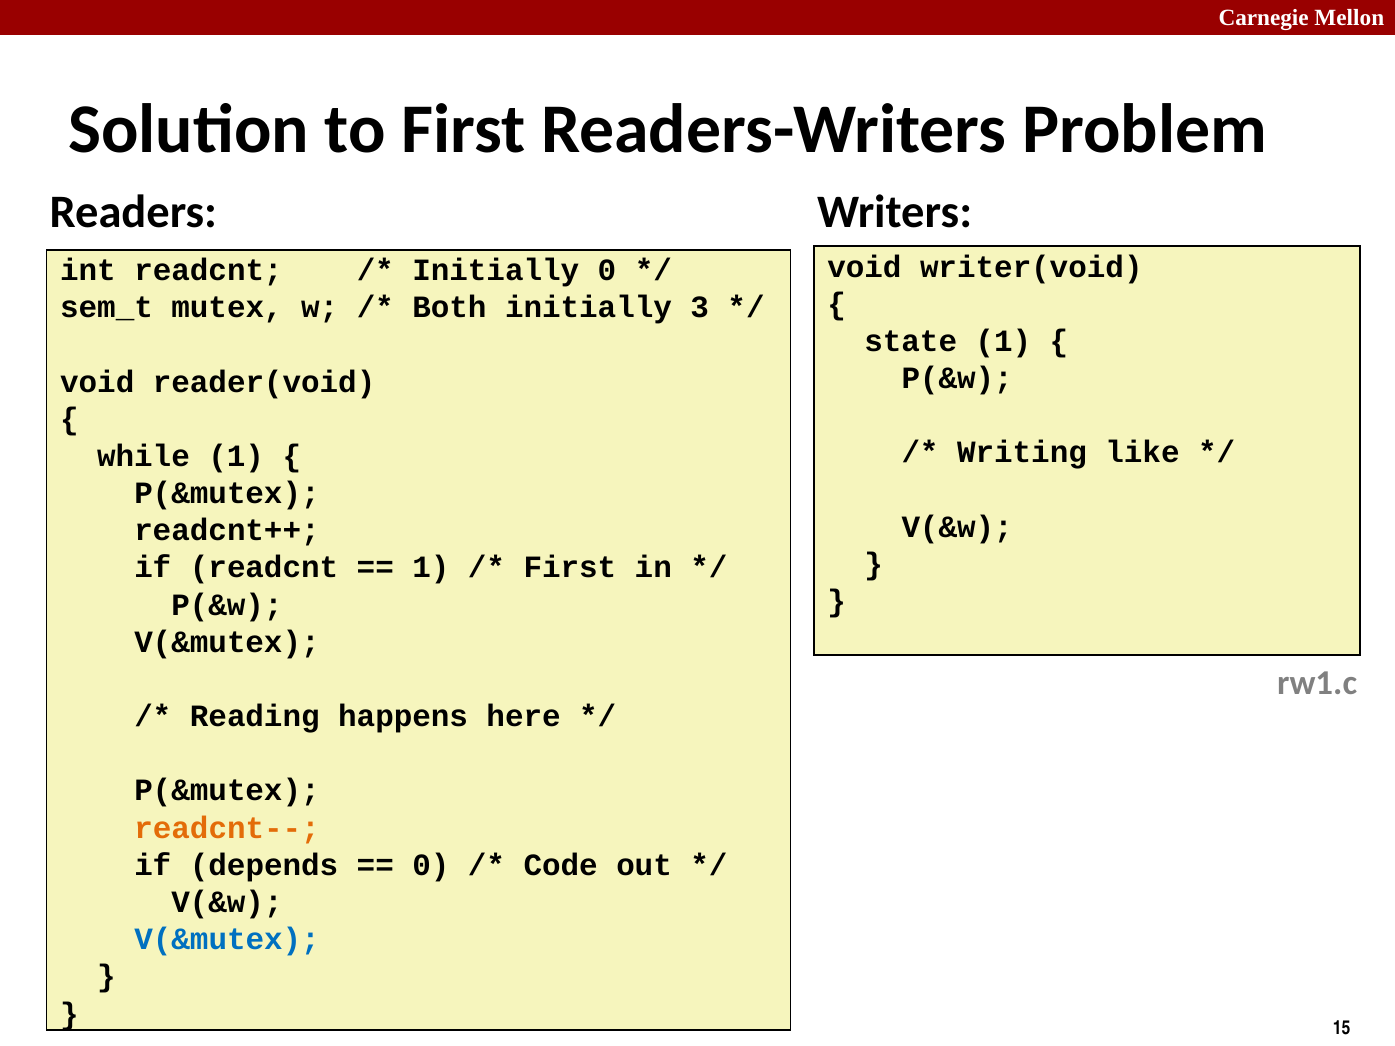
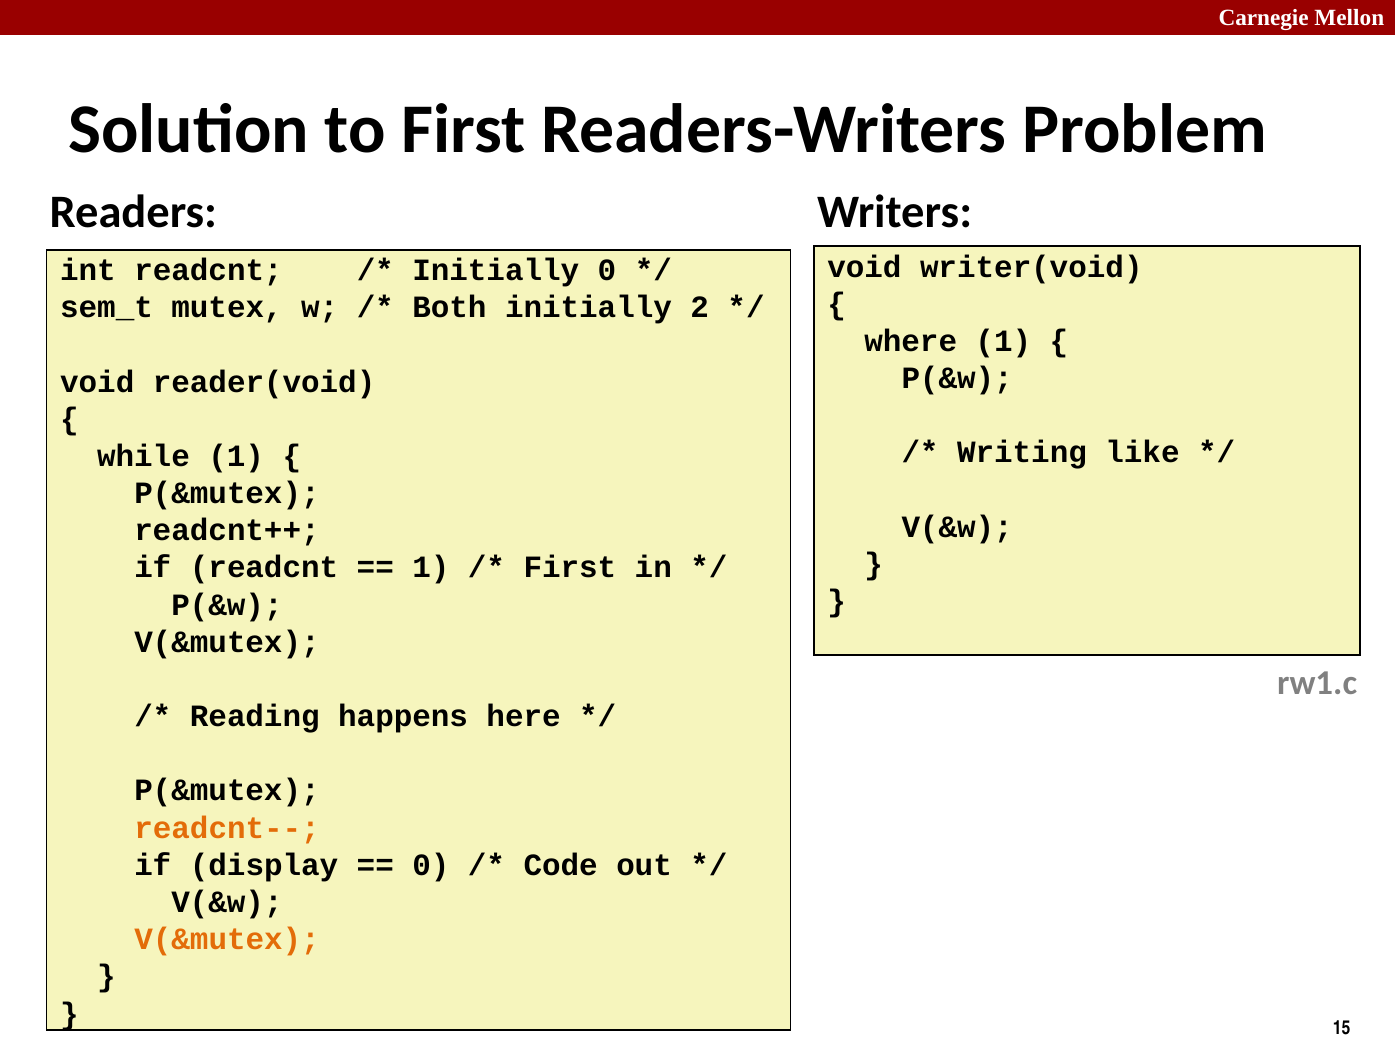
3: 3 -> 2
state: state -> where
depends: depends -> display
V(&mutex at (227, 940) colour: blue -> orange
